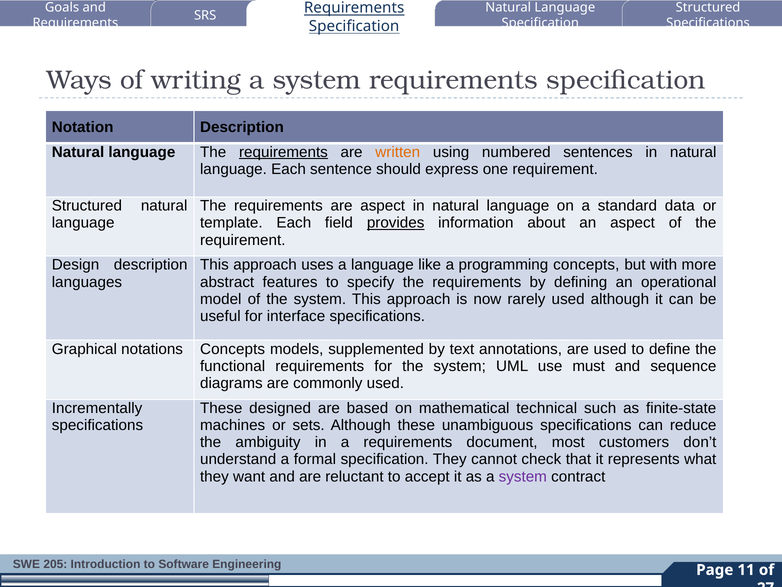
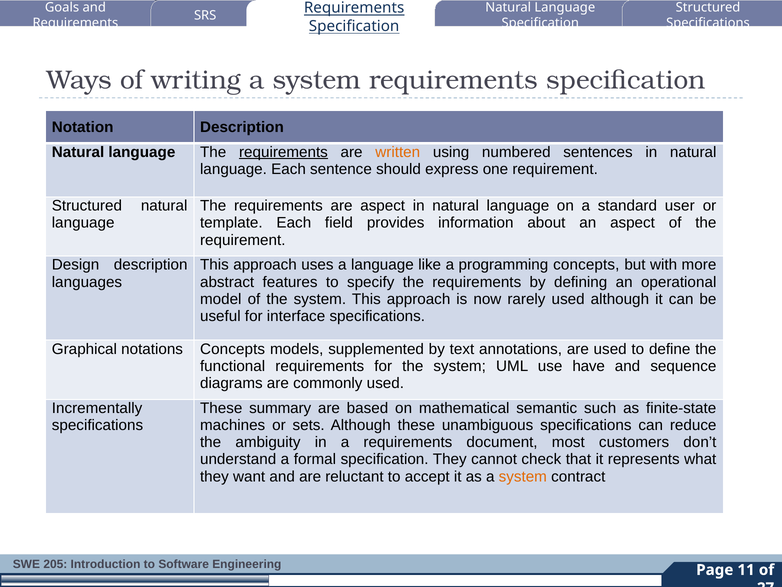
data: data -> user
provides underline: present -> none
must: must -> have
designed: designed -> summary
technical: technical -> semantic
system at (523, 476) colour: purple -> orange
